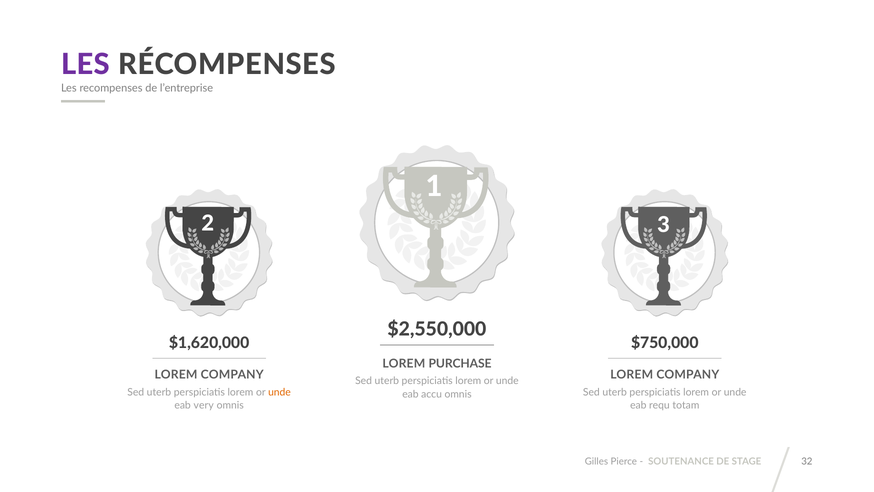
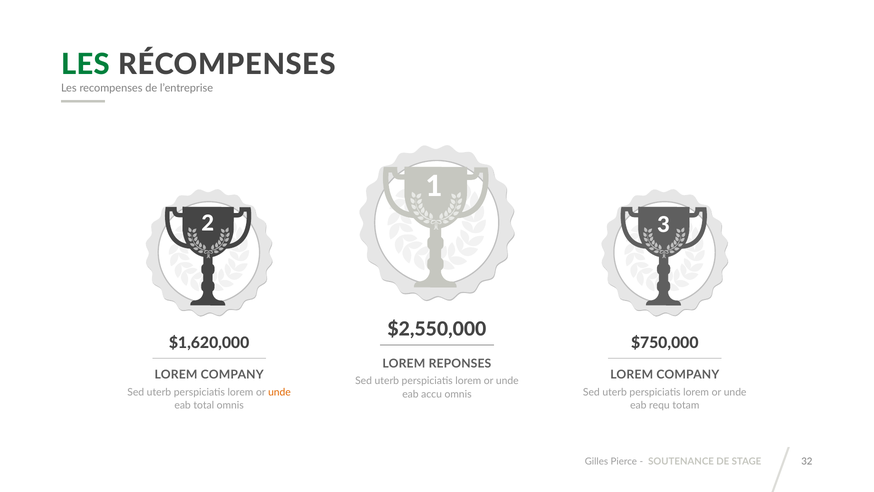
LES at (85, 65) colour: purple -> green
PURCHASE: PURCHASE -> REPONSES
very: very -> total
